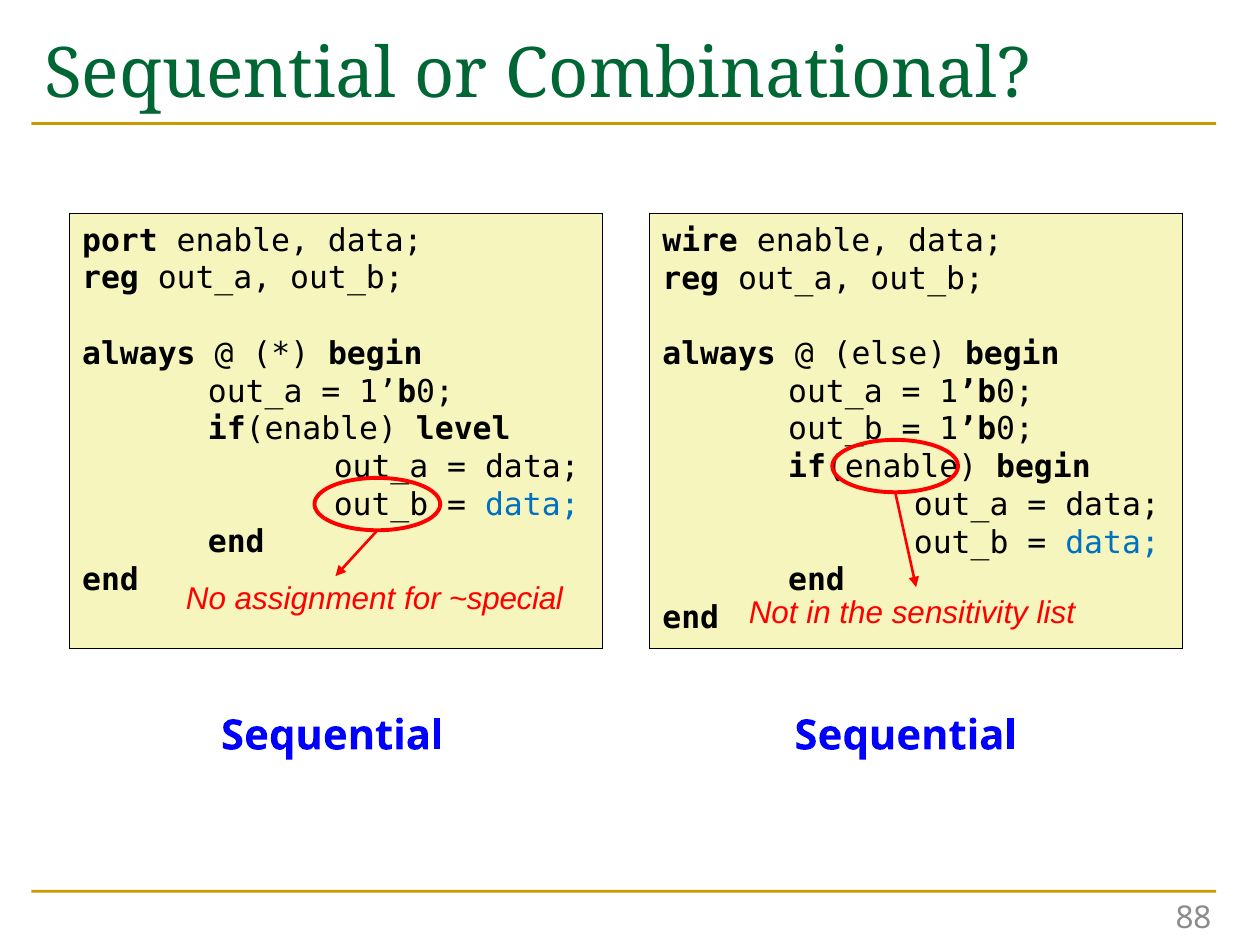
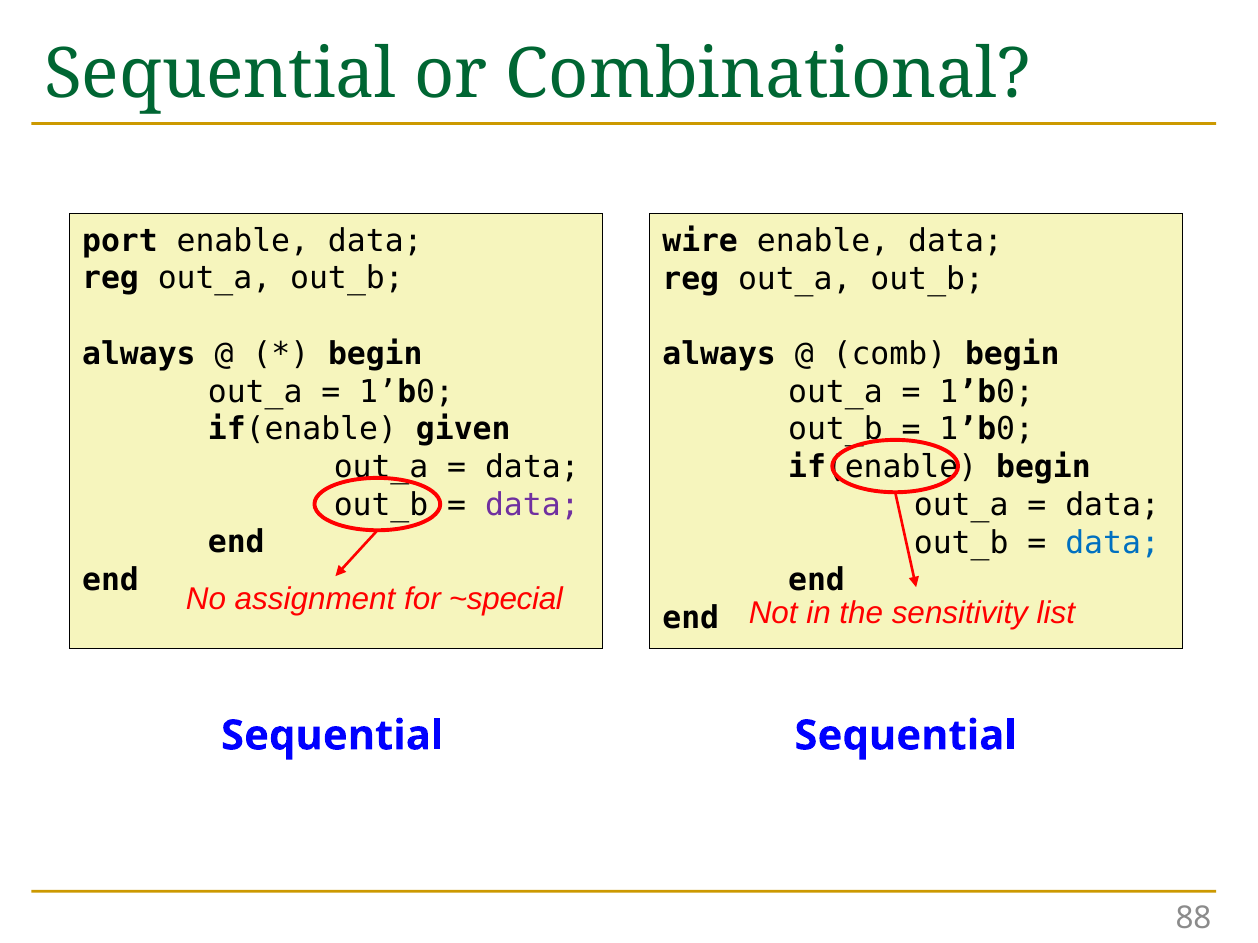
else: else -> comb
level: level -> given
data at (532, 505) colour: blue -> purple
